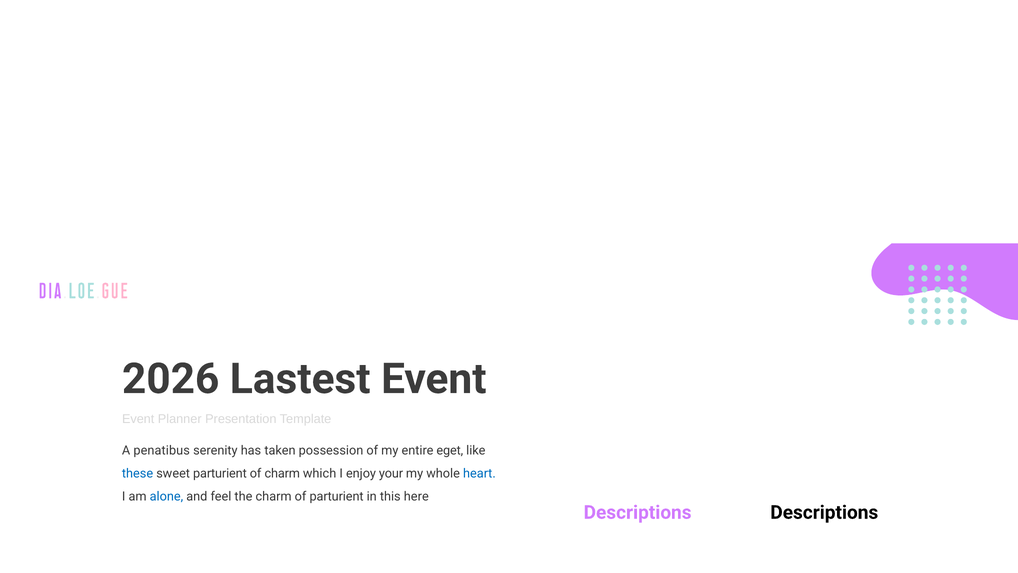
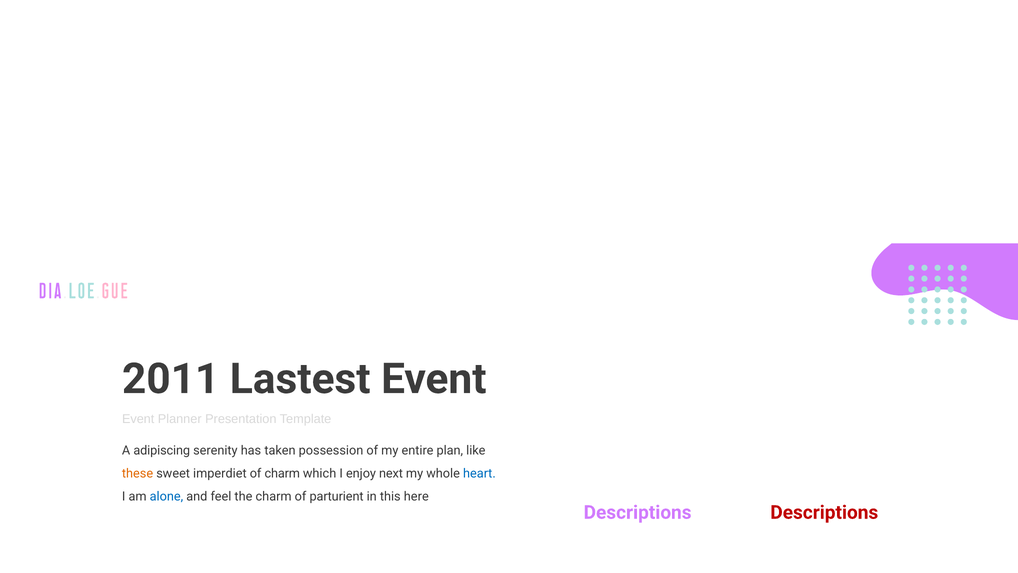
2026: 2026 -> 2011
penatibus: penatibus -> adipiscing
eget: eget -> plan
these colour: blue -> orange
sweet parturient: parturient -> imperdiet
your: your -> next
Descriptions at (824, 512) colour: black -> red
